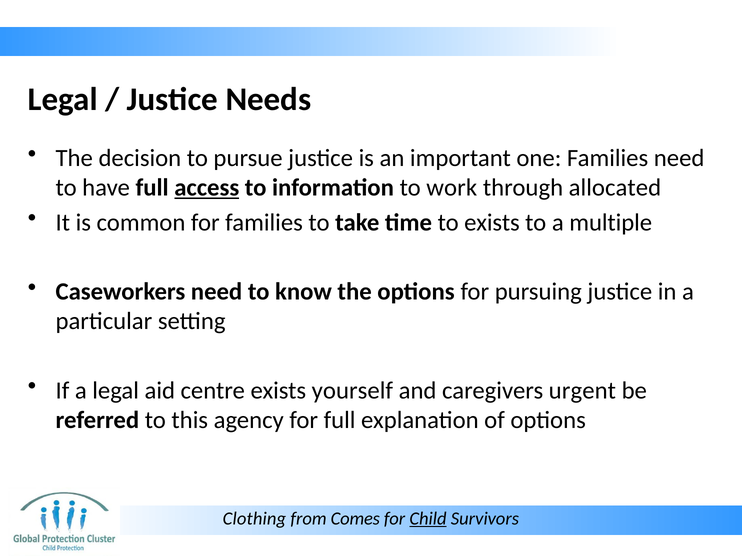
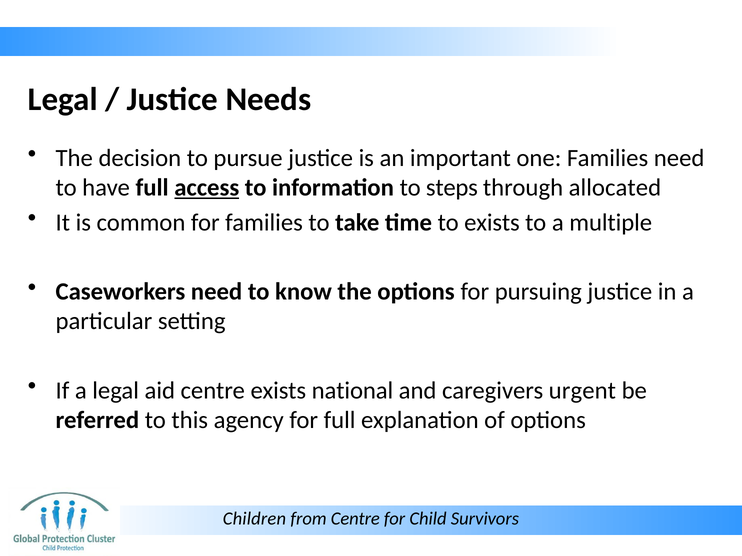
work: work -> steps
yourself: yourself -> national
Clothing: Clothing -> Children
from Comes: Comes -> Centre
Child underline: present -> none
